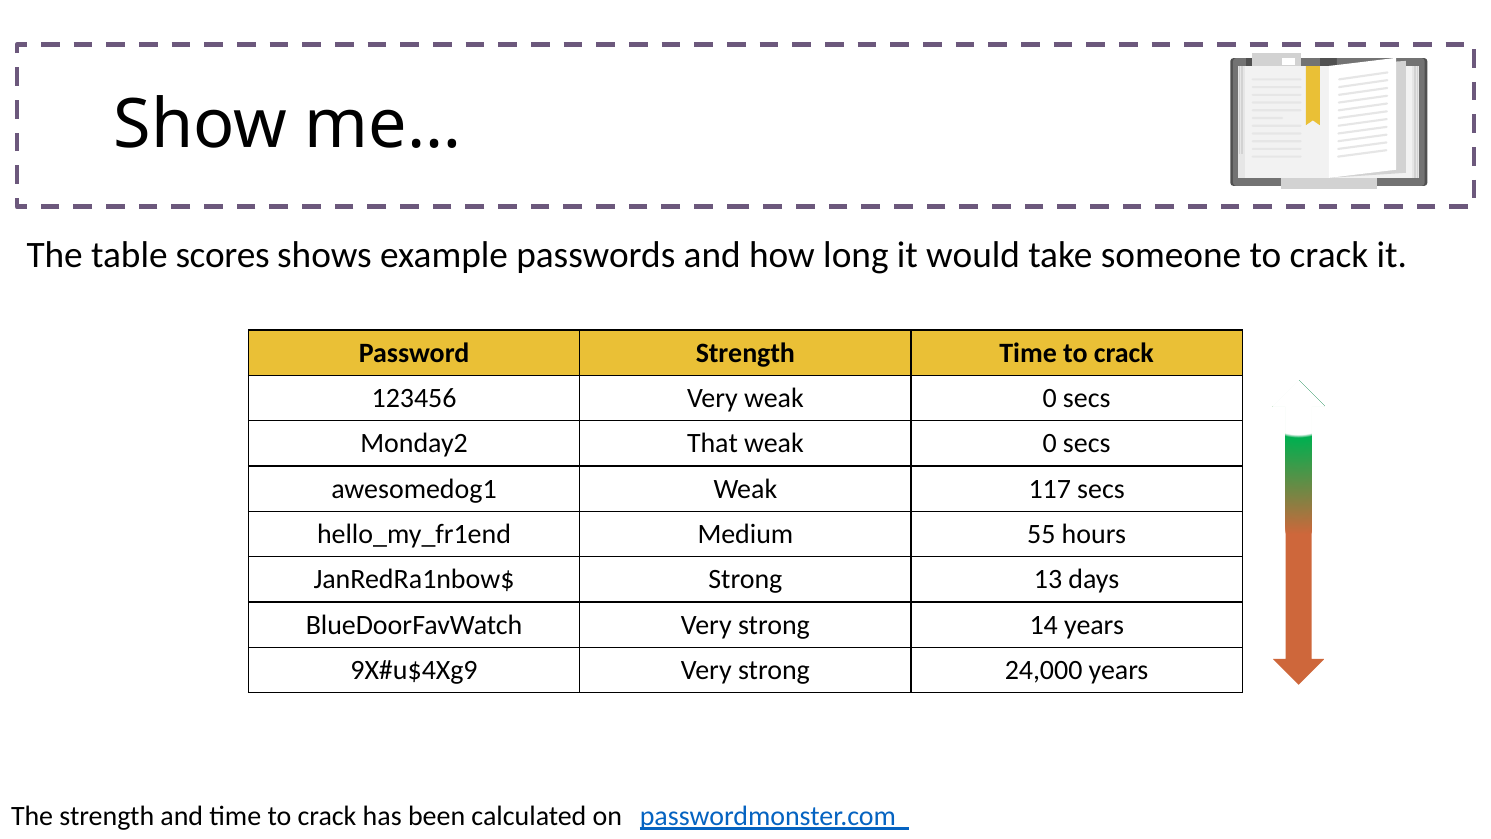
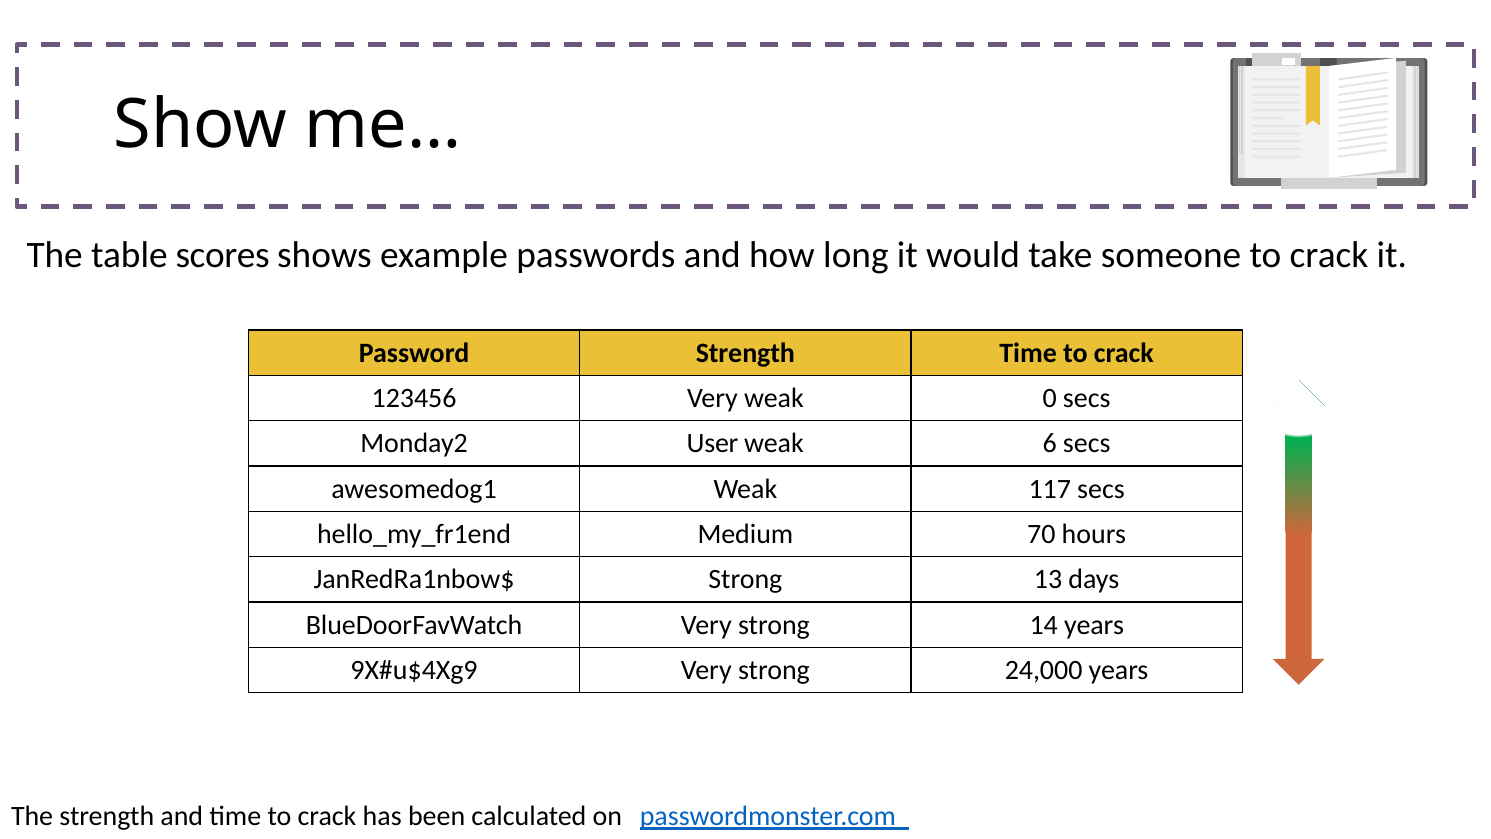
That: That -> User
0 at (1050, 443): 0 -> 6
55: 55 -> 70
